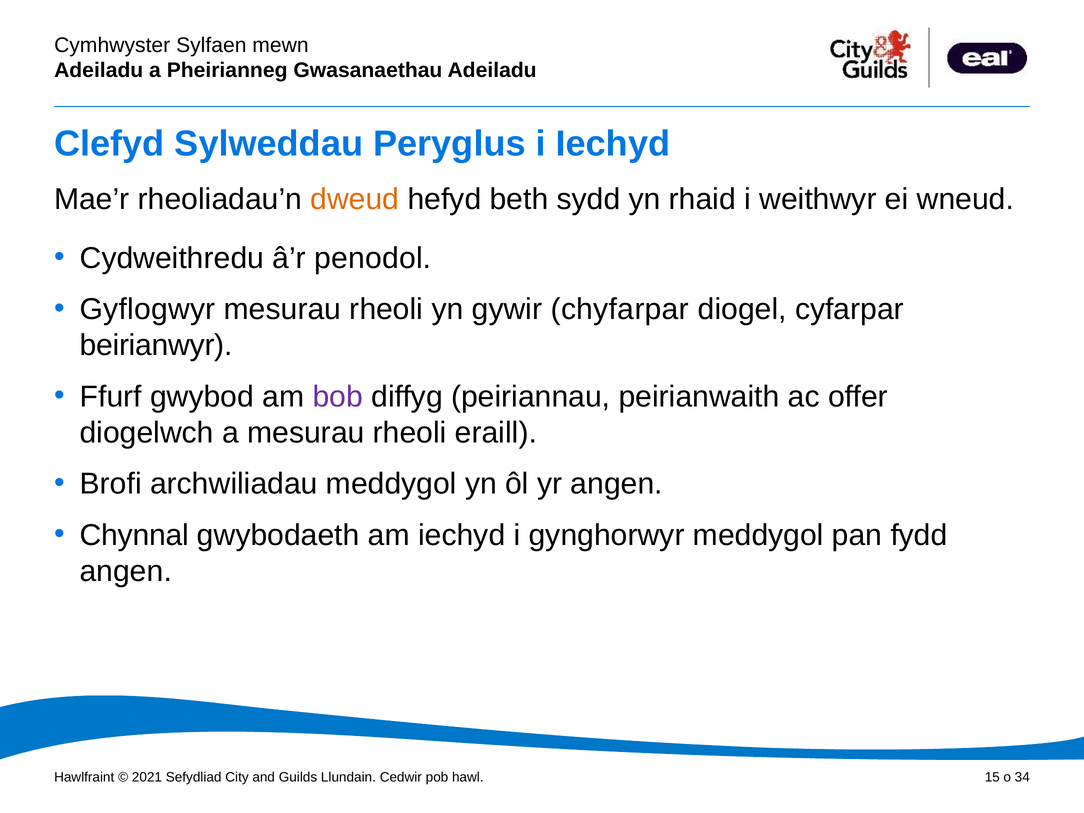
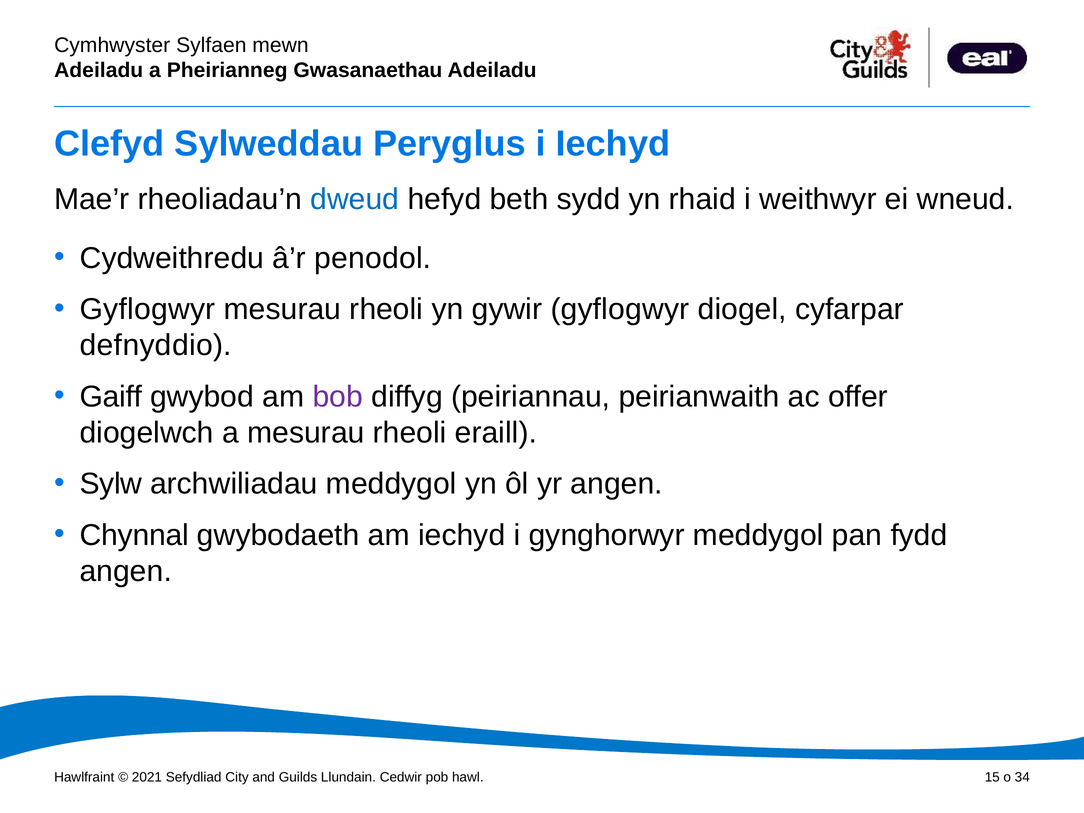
dweud colour: orange -> blue
gywir chyfarpar: chyfarpar -> gyflogwyr
beirianwyr: beirianwyr -> defnyddio
Ffurf: Ffurf -> Gaiff
Brofi: Brofi -> Sylw
